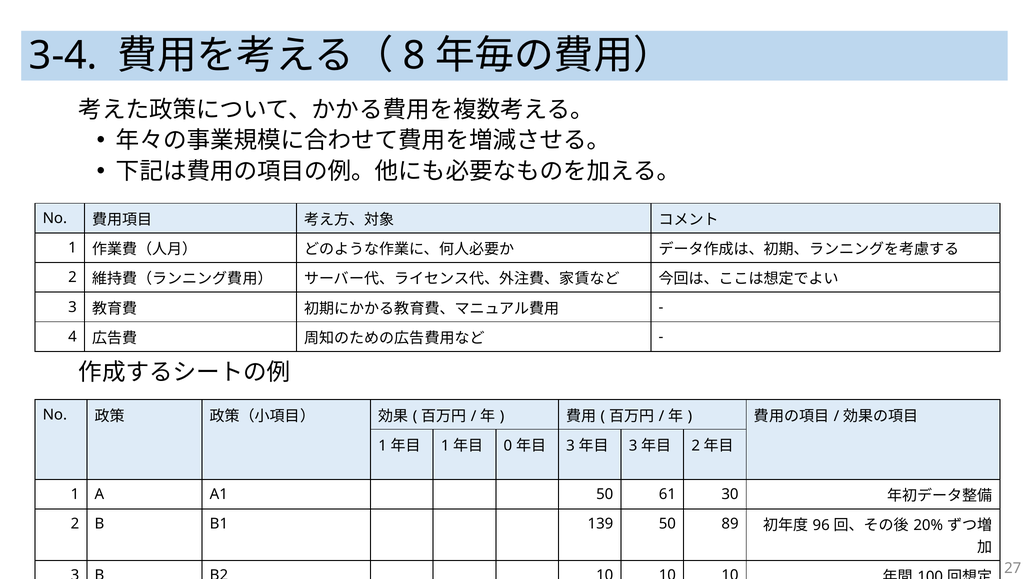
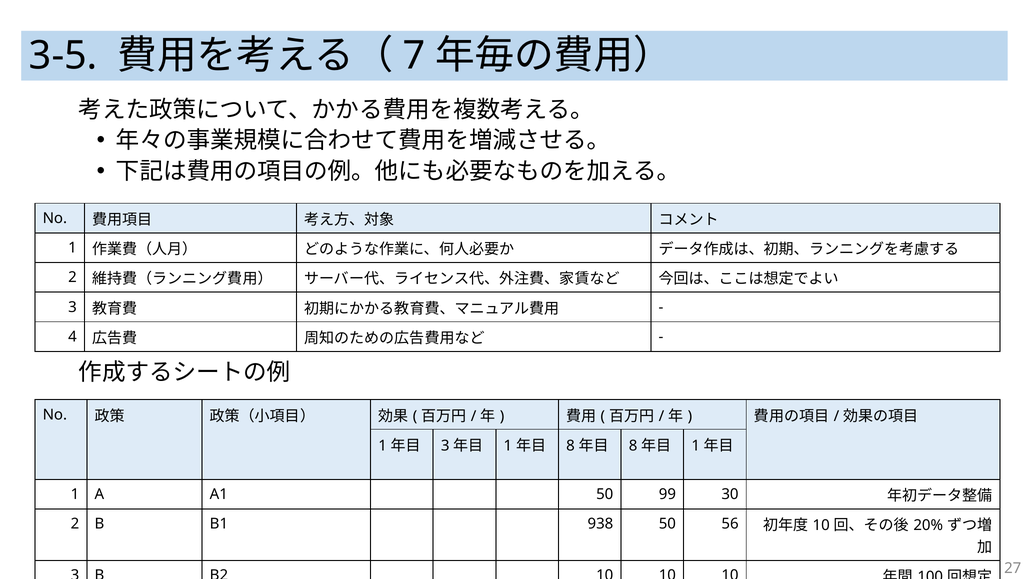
3-4: 3-4 -> 3-5
8: 8 -> 7
1 at (445, 446): 1 -> 3
0 at (508, 446): 0 -> 1
3 at (570, 446): 3 -> 8
3 at (633, 446): 3 -> 8
2 at (696, 446): 2 -> 1
61: 61 -> 99
139: 139 -> 938
89: 89 -> 56
96 at (821, 525): 96 -> 10
